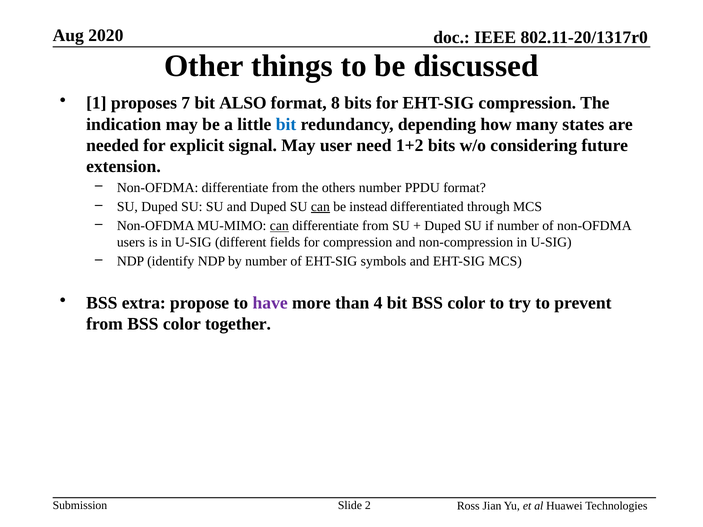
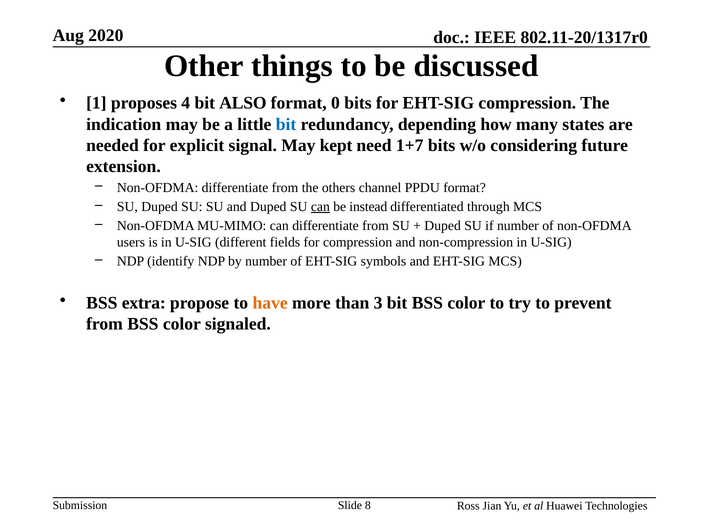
7: 7 -> 4
8: 8 -> 0
user: user -> kept
1+2: 1+2 -> 1+7
others number: number -> channel
can at (279, 226) underline: present -> none
have colour: purple -> orange
4: 4 -> 3
together: together -> signaled
2: 2 -> 8
